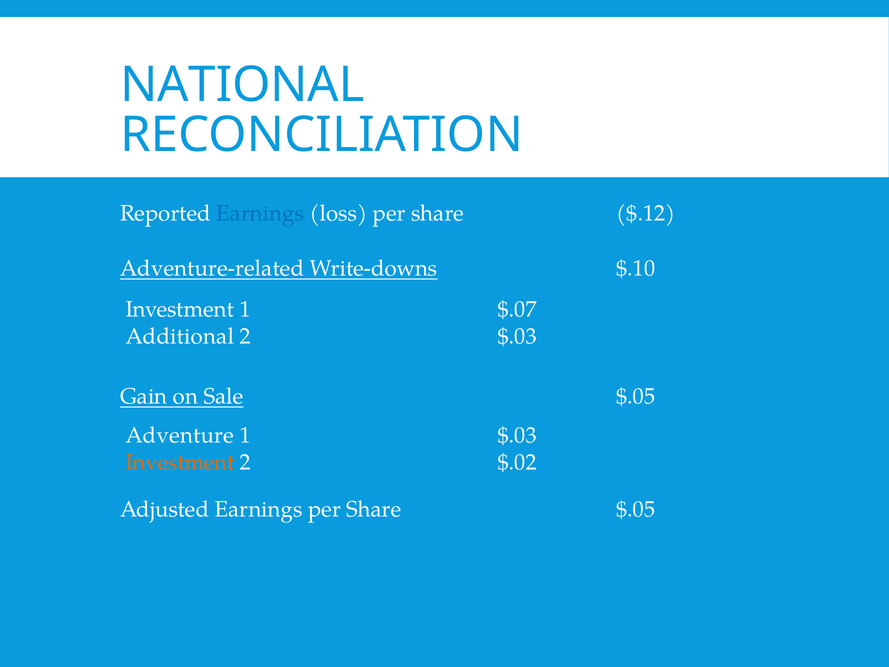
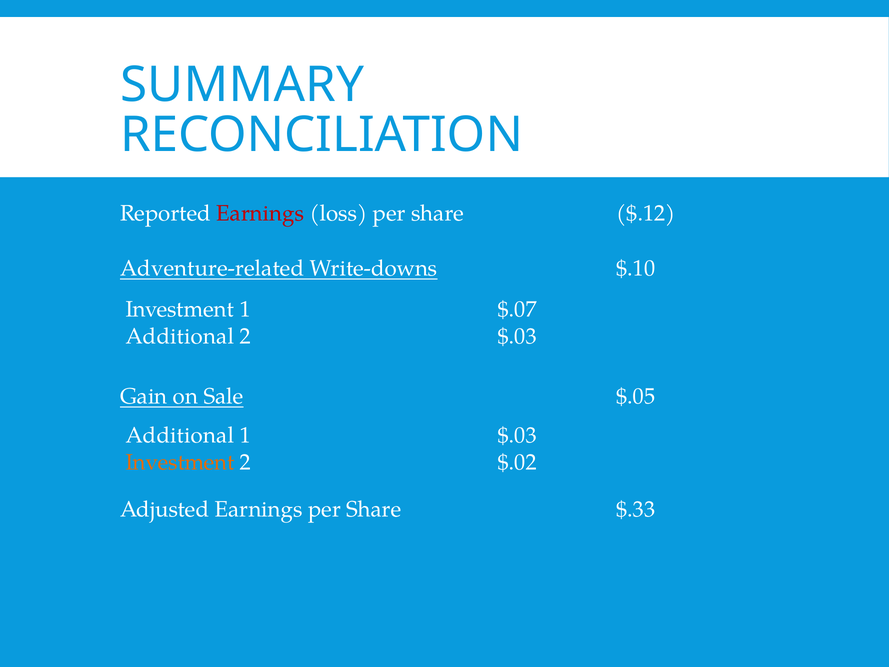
NATIONAL: NATIONAL -> SUMMARY
Earnings at (260, 213) colour: blue -> red
Adventure at (180, 435): Adventure -> Additional
Share $.05: $.05 -> $.33
